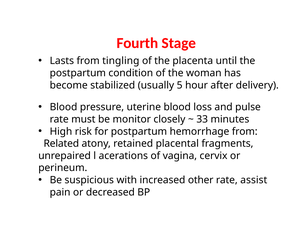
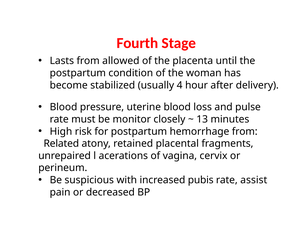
tingling: tingling -> allowed
5: 5 -> 4
33: 33 -> 13
other: other -> pubis
